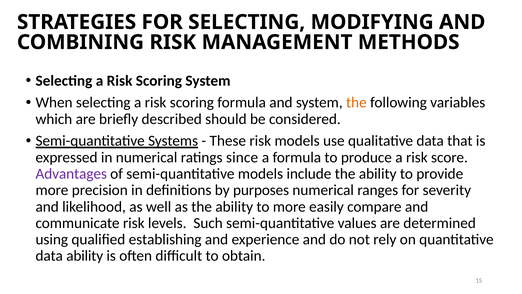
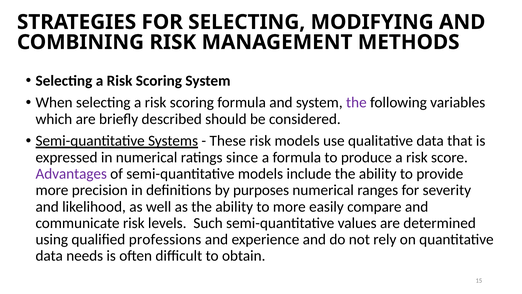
the at (356, 102) colour: orange -> purple
establishing: establishing -> professions
data ability: ability -> needs
